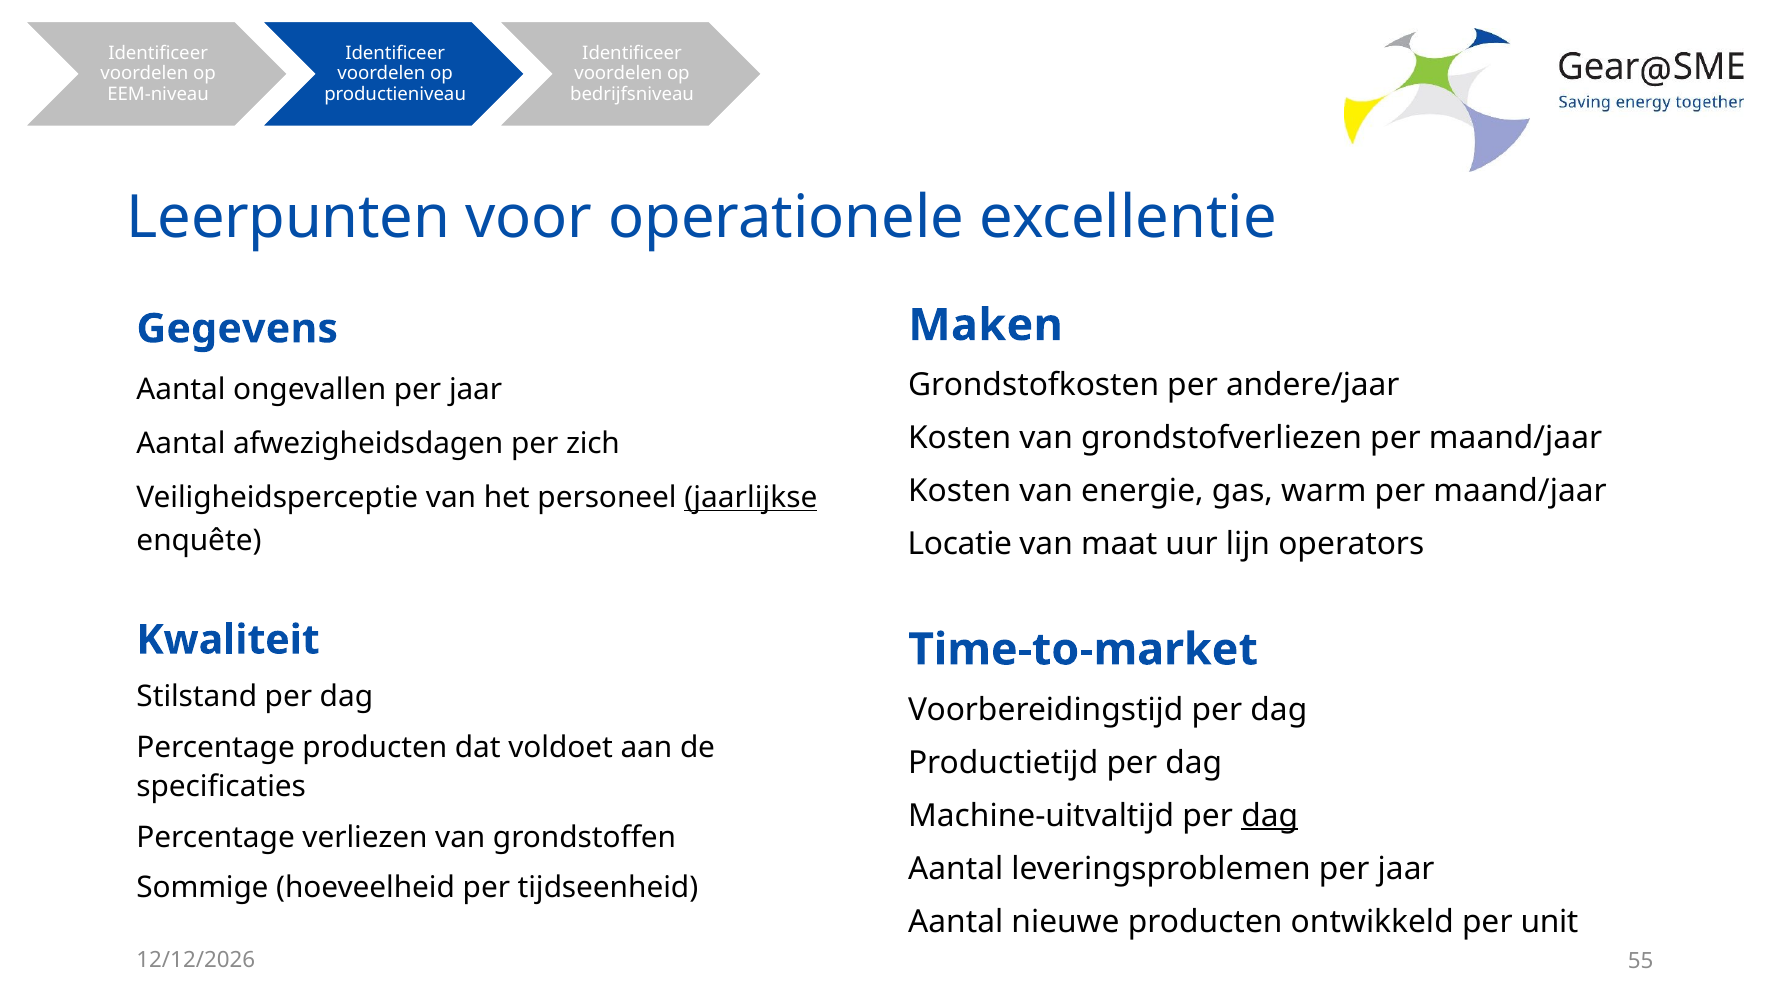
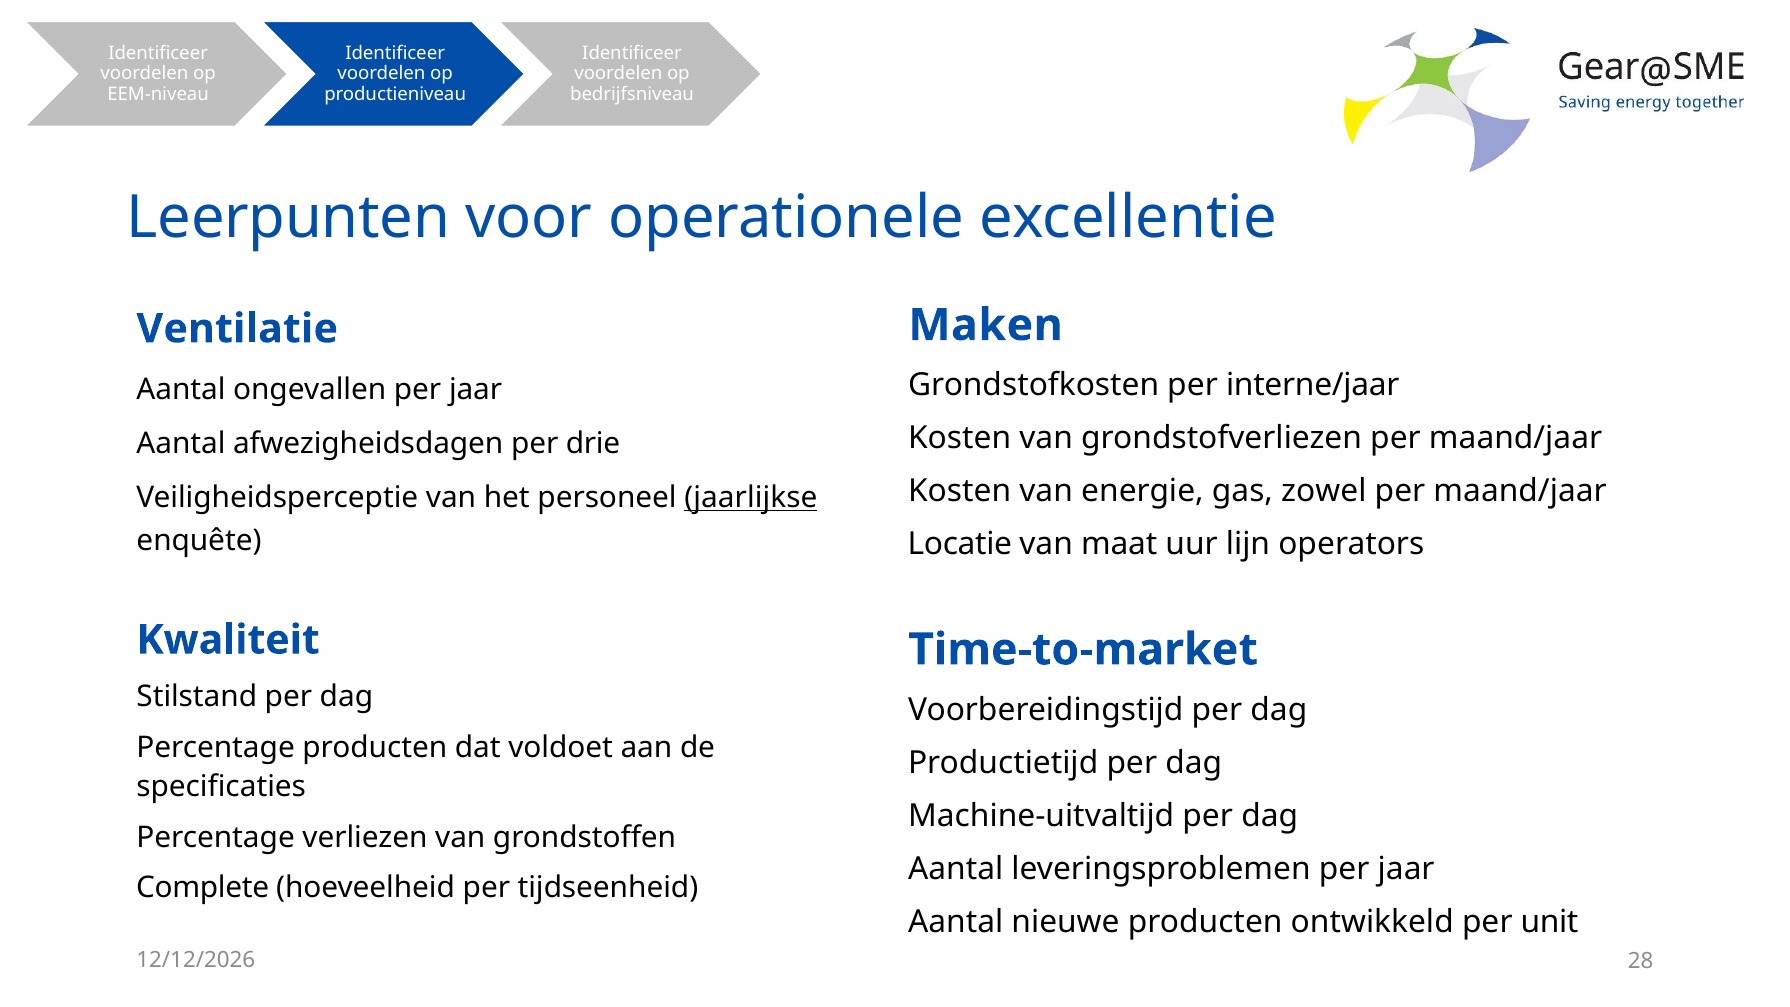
Gegevens: Gegevens -> Ventilatie
andere/jaar: andere/jaar -> interne/jaar
zich: zich -> drie
warm: warm -> zowel
dag at (1270, 816) underline: present -> none
Sommige: Sommige -> Complete
55: 55 -> 28
